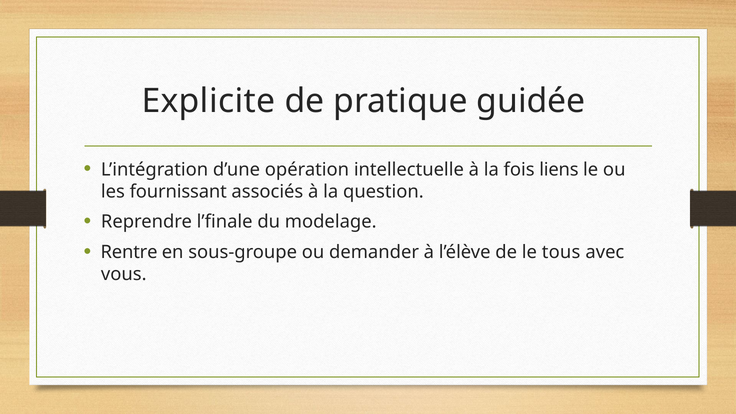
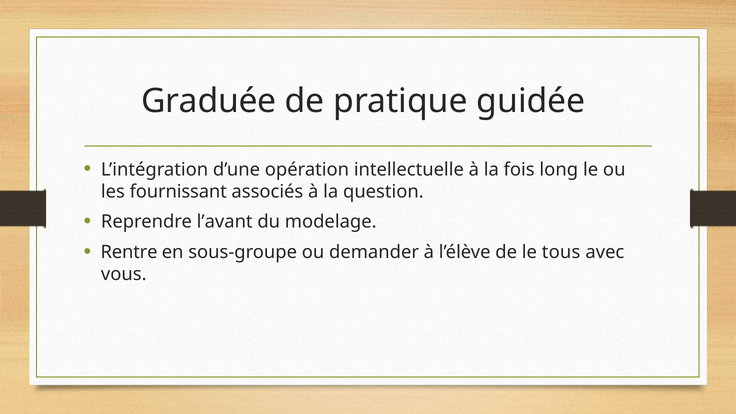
Explicite: Explicite -> Graduée
liens: liens -> long
l’finale: l’finale -> l’avant
